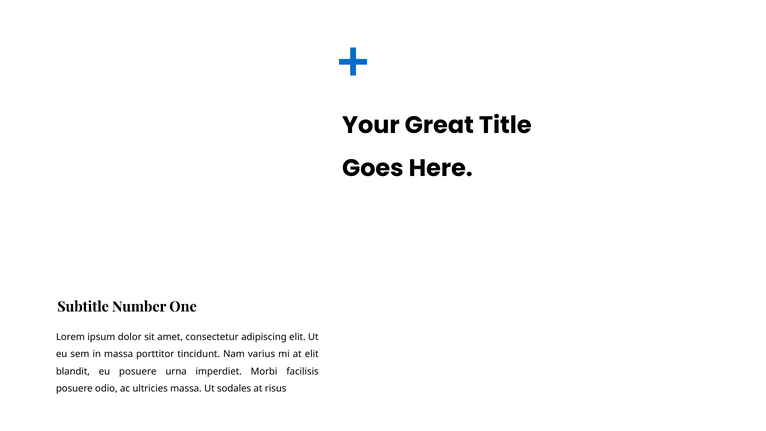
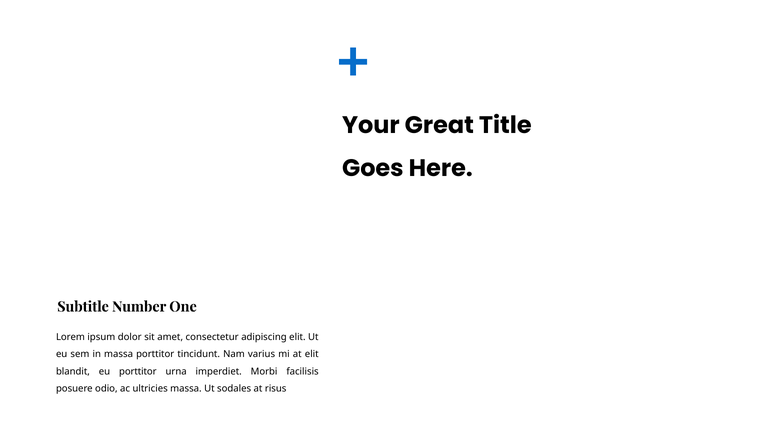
eu posuere: posuere -> porttitor
